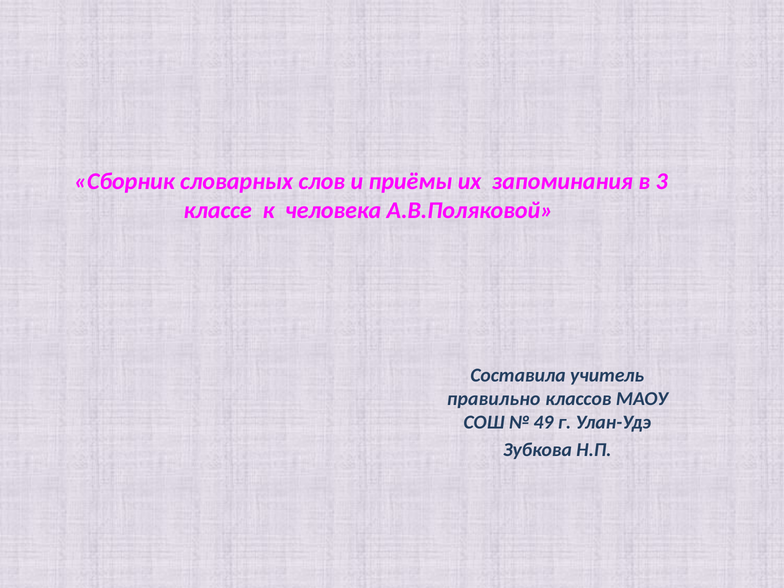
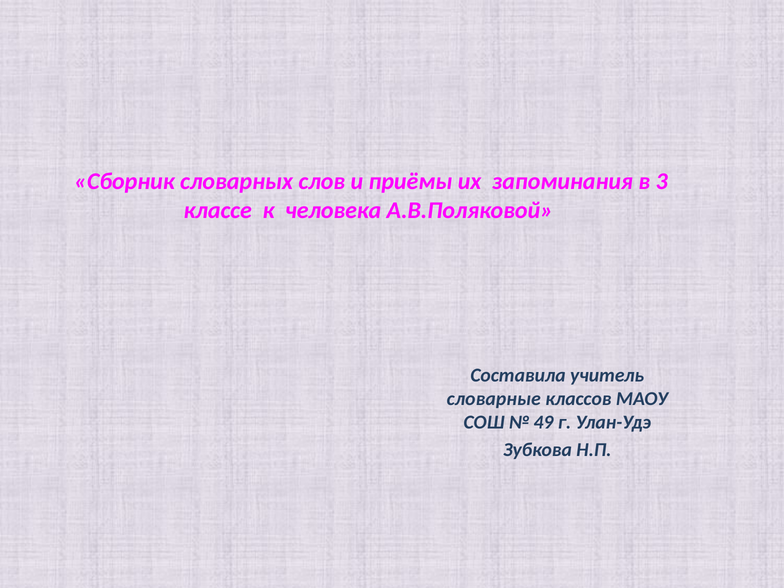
правильно: правильно -> словарные
